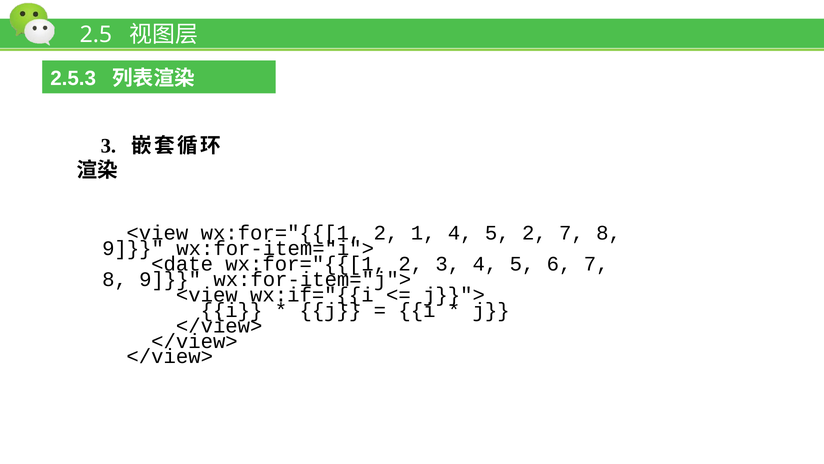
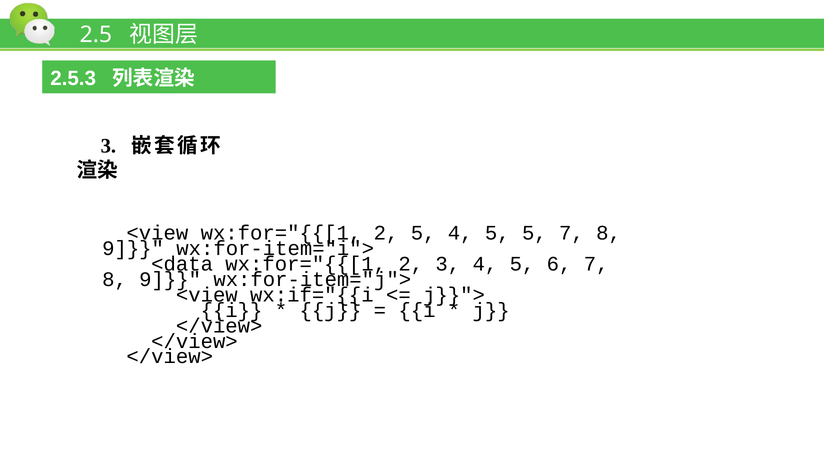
2 1: 1 -> 5
5 2: 2 -> 5
<date: <date -> <data
